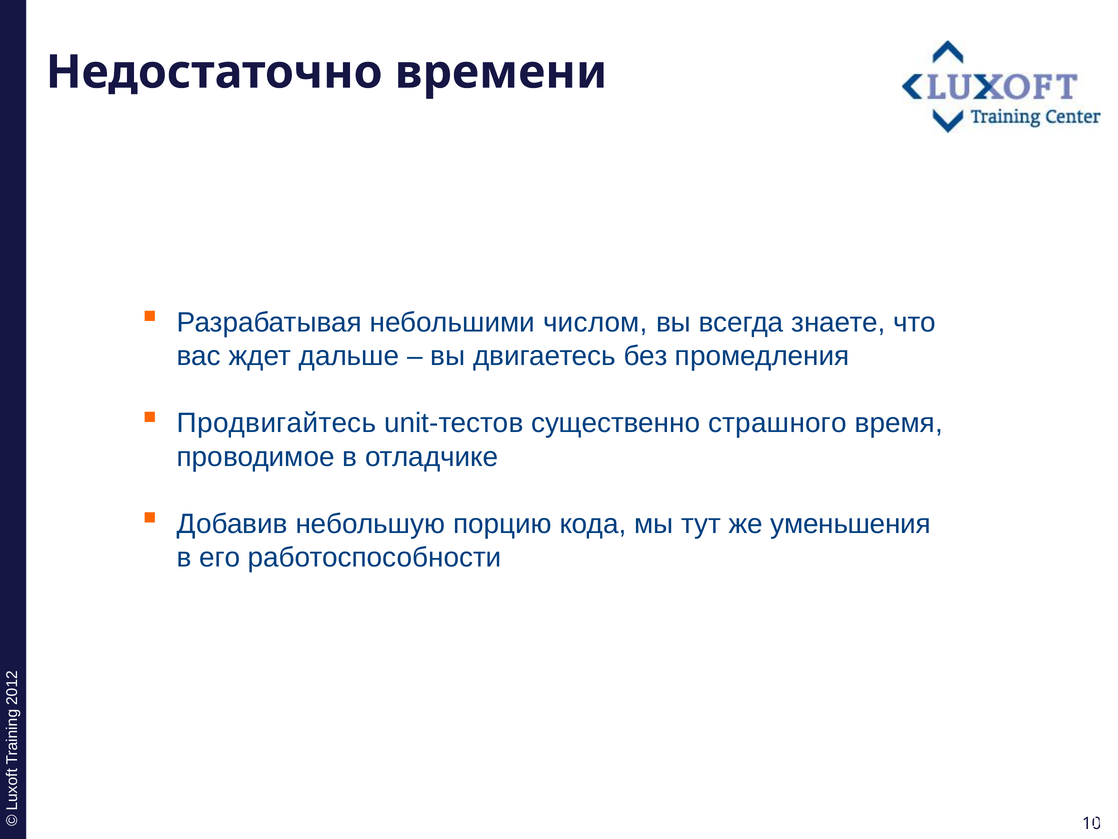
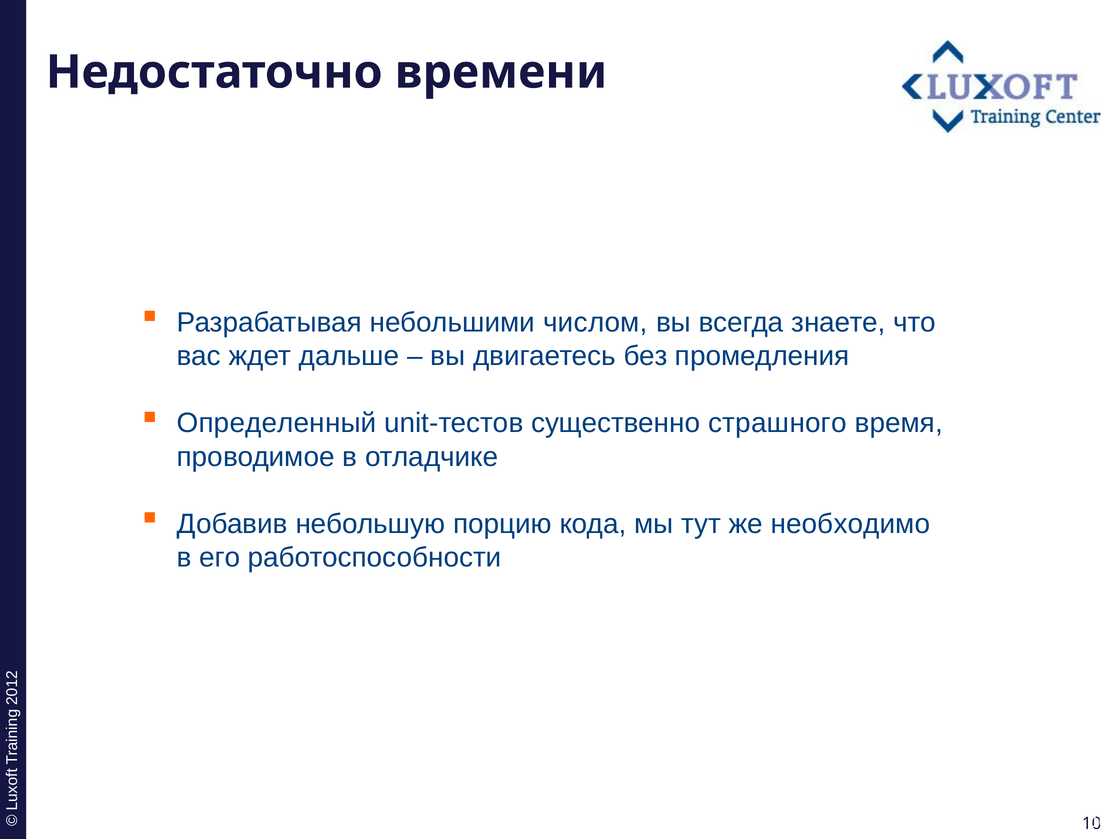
Продвигайтесь: Продвигайтесь -> Определенный
уменьшения: уменьшения -> необходимо
